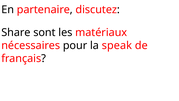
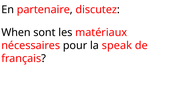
Share: Share -> When
